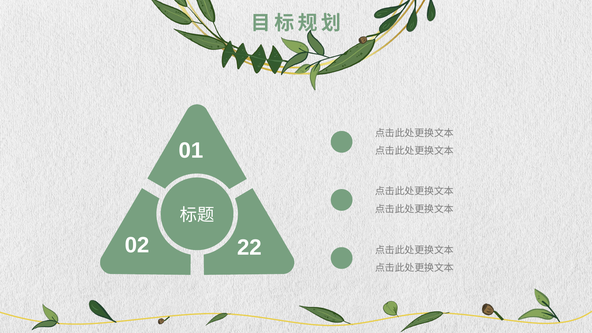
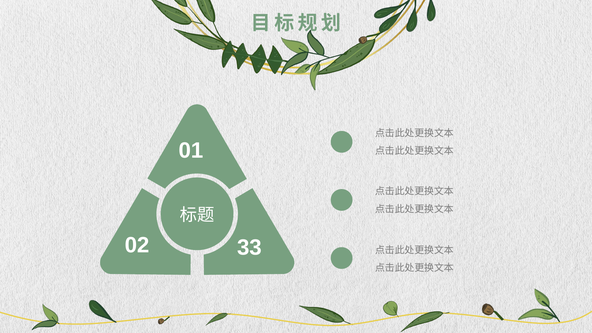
22: 22 -> 33
